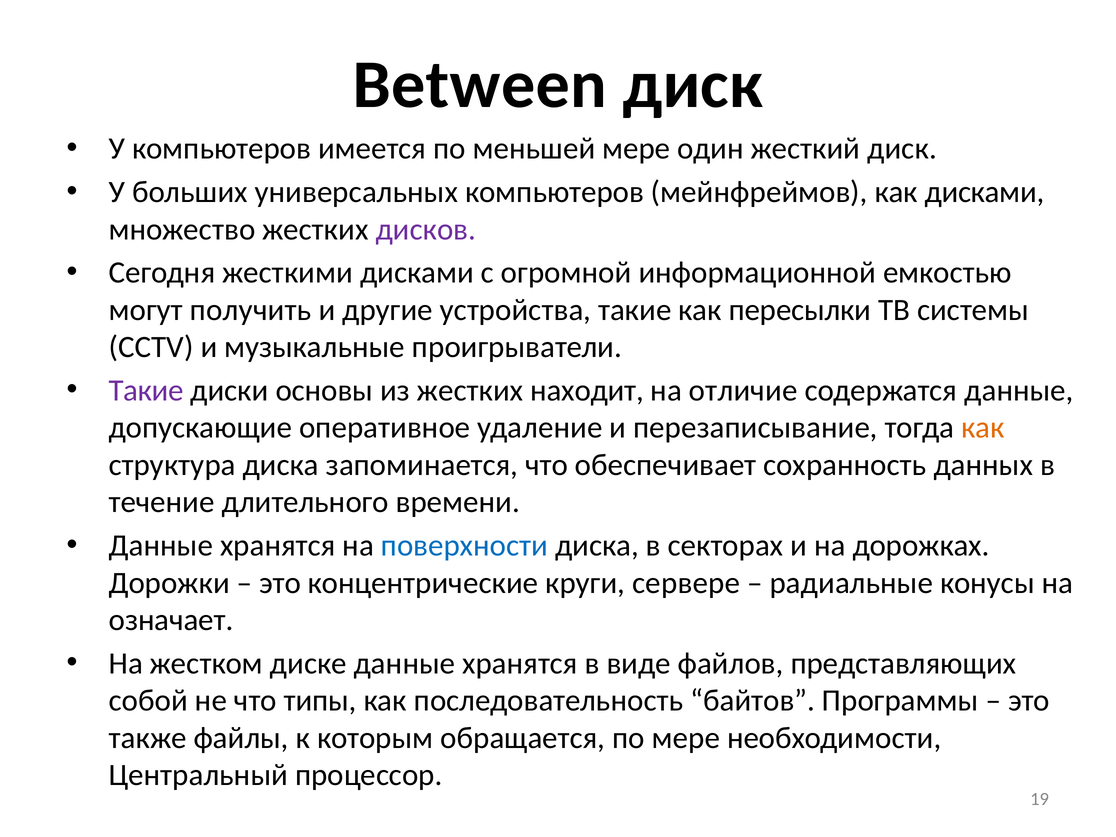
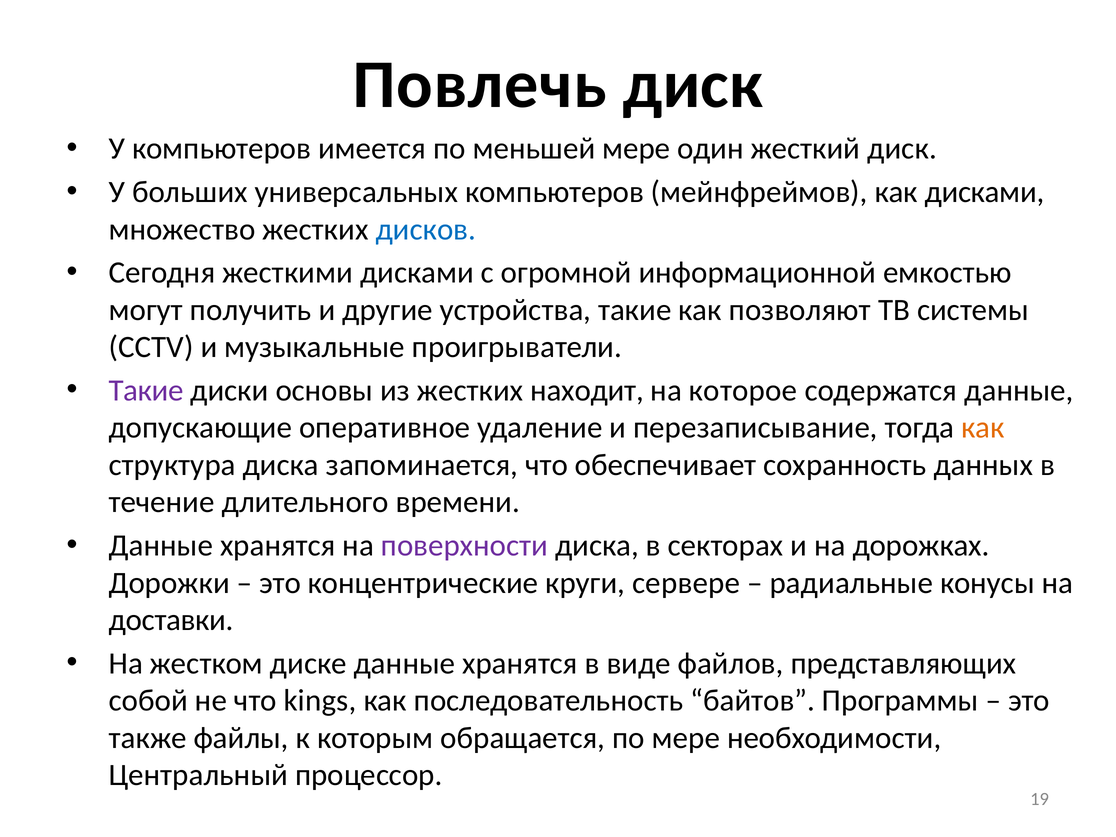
Between: Between -> Повлечь
дисков colour: purple -> blue
пересылки: пересылки -> позволяют
отличие: отличие -> которое
поверхности colour: blue -> purple
означает: означает -> доставки
типы: типы -> kings
